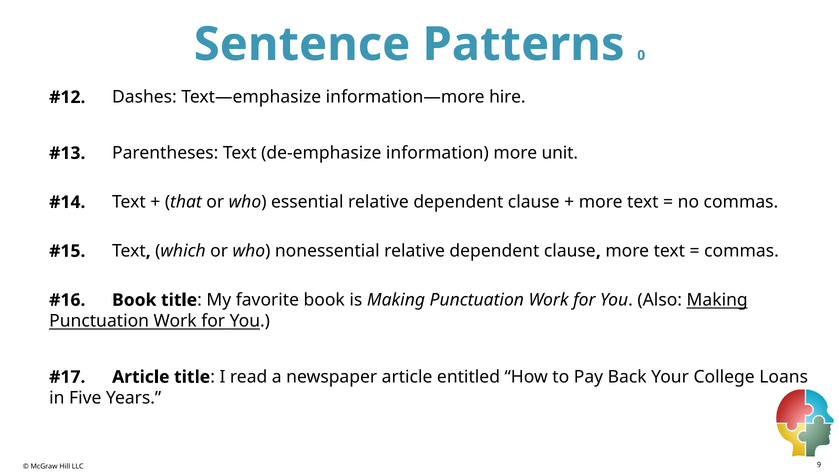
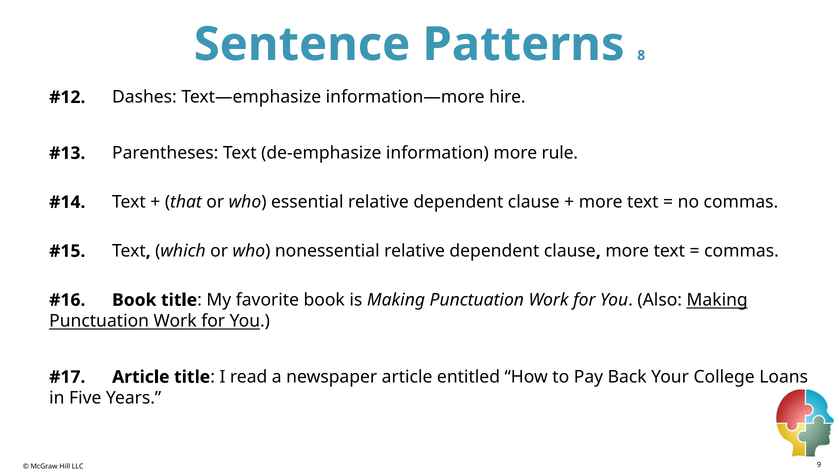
0: 0 -> 8
unit: unit -> rule
